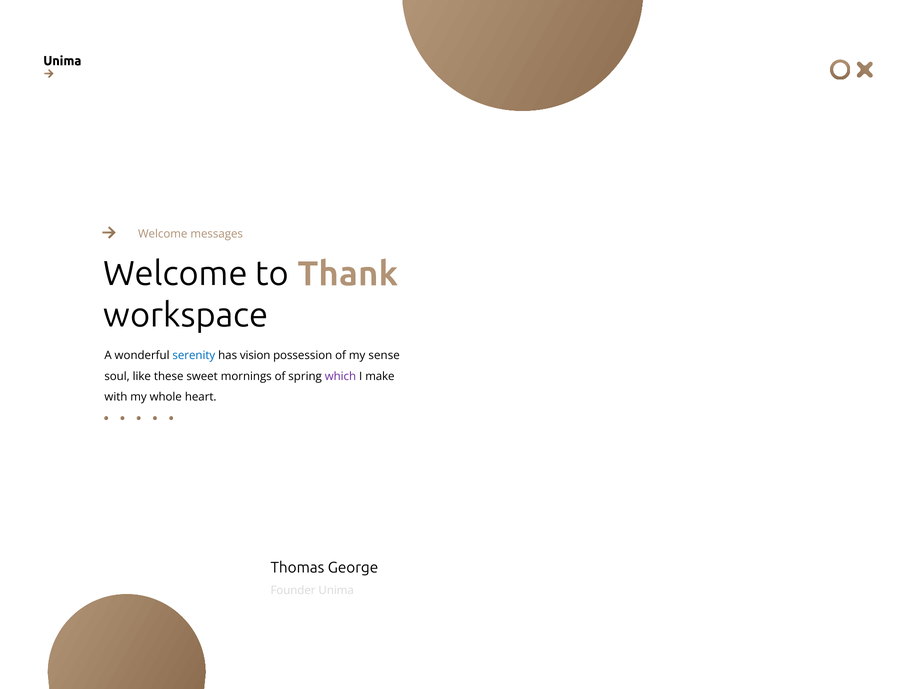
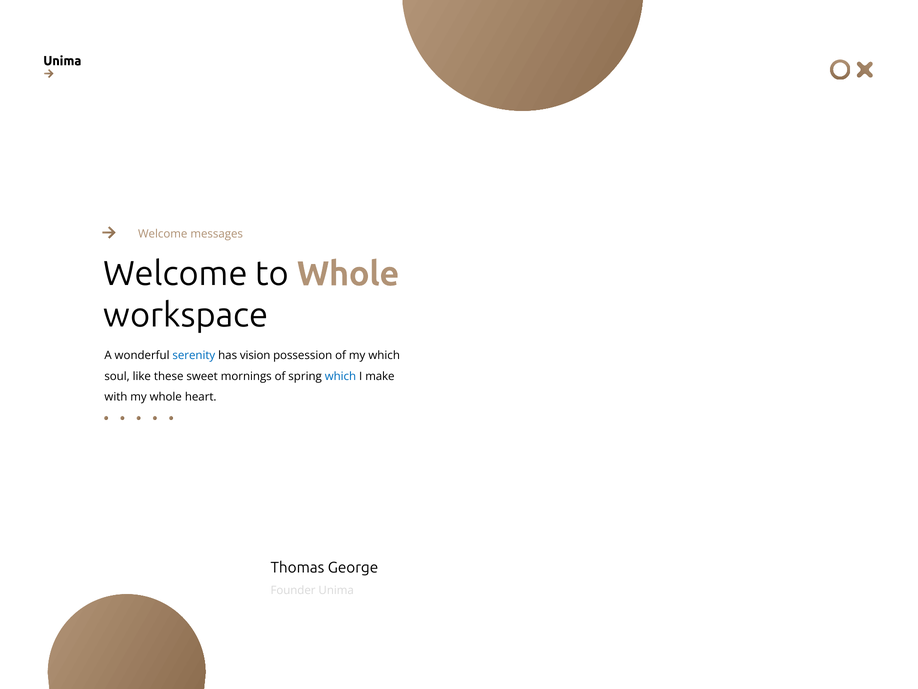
to Thank: Thank -> Whole
my sense: sense -> which
which at (340, 376) colour: purple -> blue
